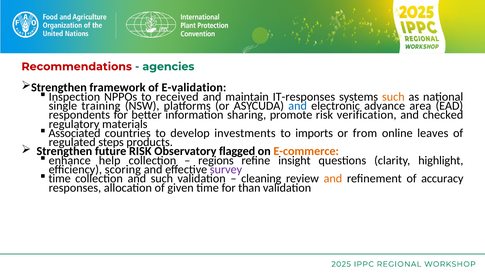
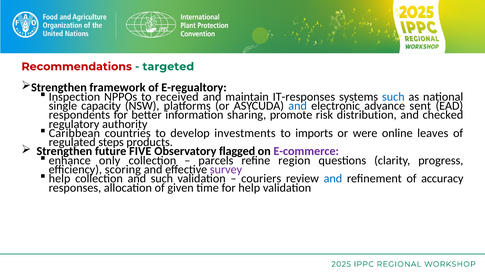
agencies: agencies -> targeted
E-validation: E-validation -> E-regualtory
such at (393, 97) colour: orange -> blue
training: training -> capacity
area: area -> sent
verification: verification -> distribution
materials: materials -> authority
Associated: Associated -> Caribbean
from: from -> were
future RISK: RISK -> FIVE
E-commerce colour: orange -> purple
help: help -> only
regions: regions -> parcels
insight: insight -> region
highlight: highlight -> progress
time at (60, 178): time -> help
cleaning: cleaning -> couriers
and at (333, 178) colour: orange -> blue
for than: than -> help
